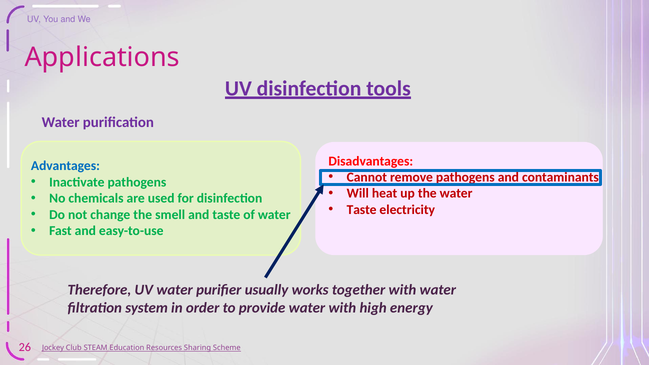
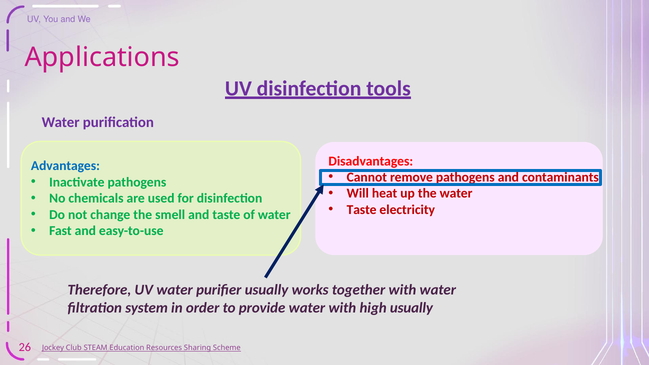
high energy: energy -> usually
